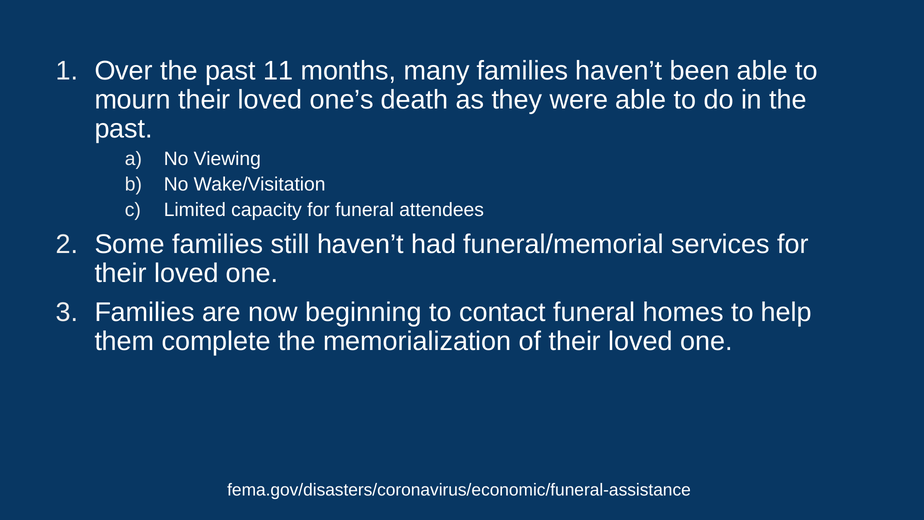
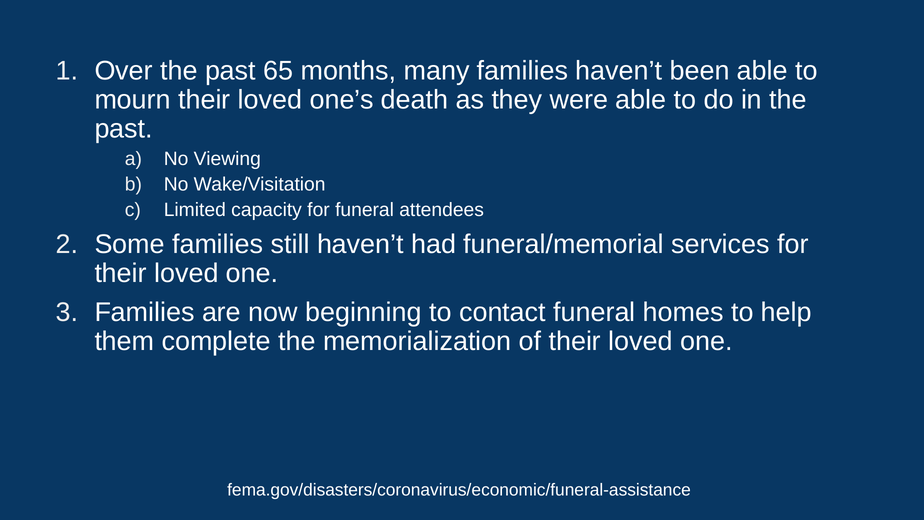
11: 11 -> 65
